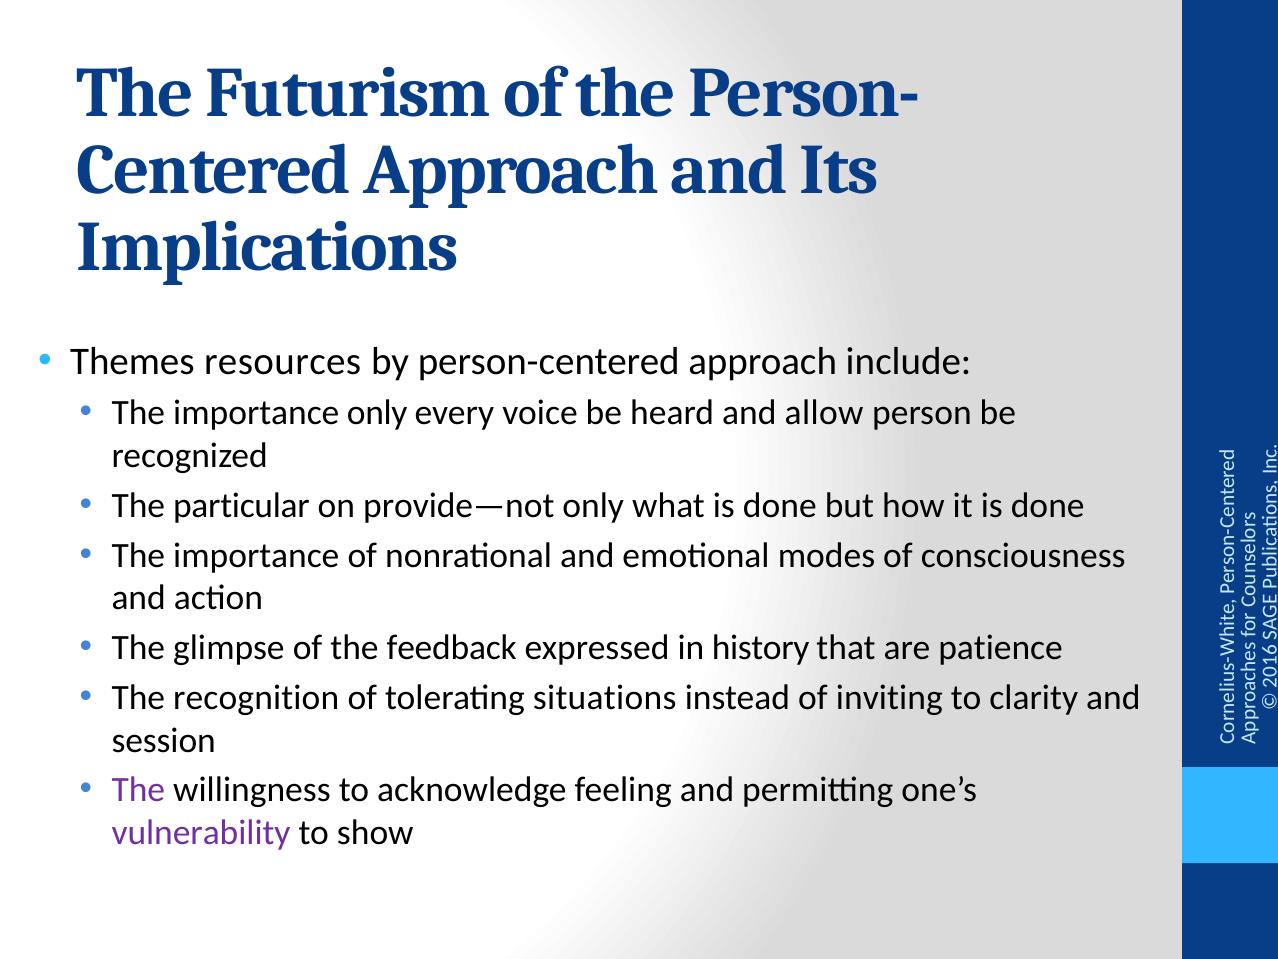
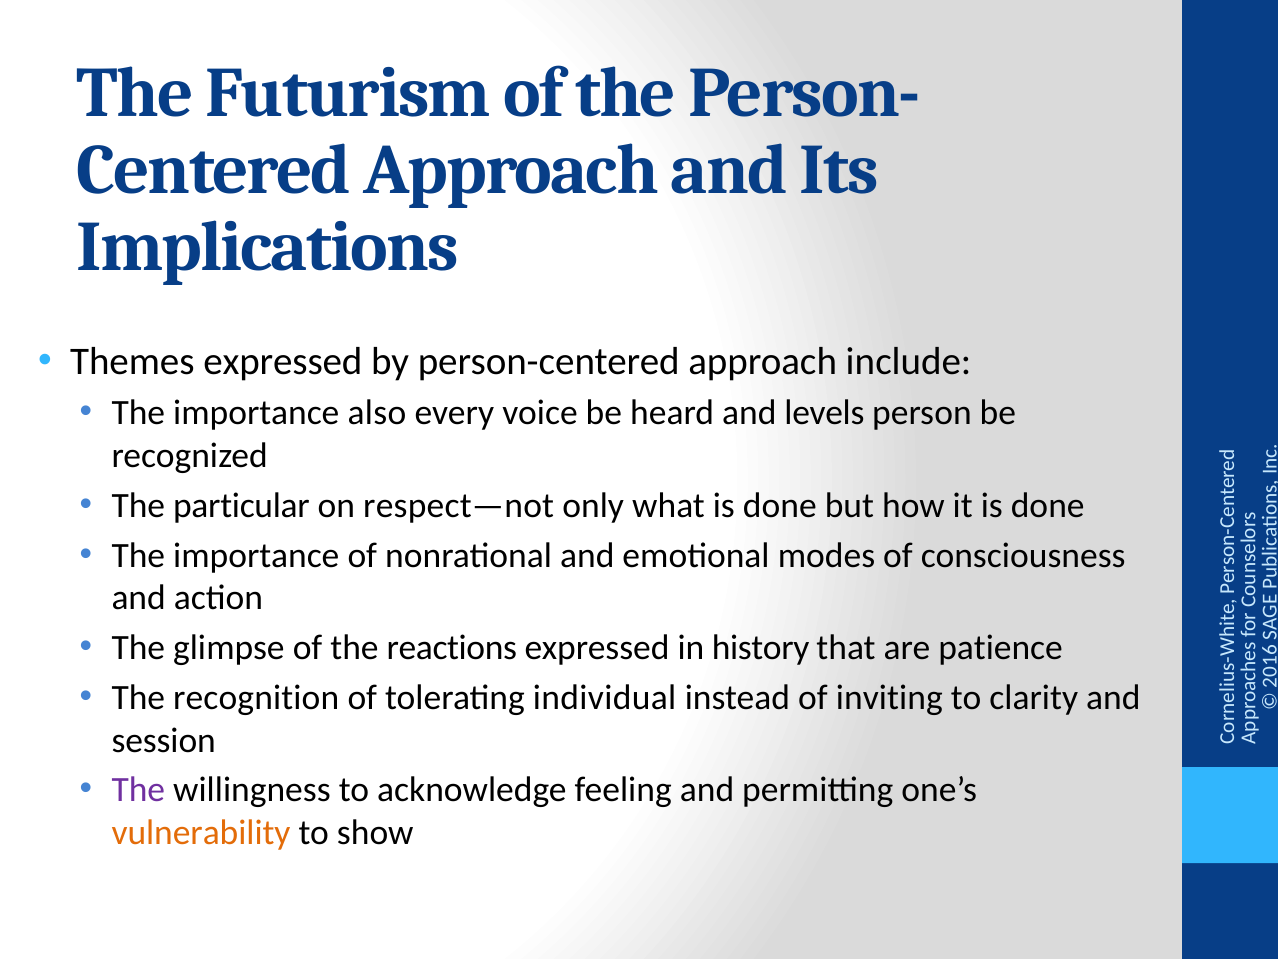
Themes resources: resources -> expressed
importance only: only -> also
allow: allow -> levels
provide—not: provide—not -> respect—not
feedback: feedback -> reactions
situations: situations -> individual
vulnerability colour: purple -> orange
